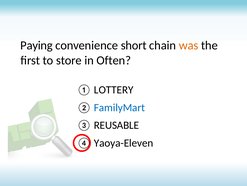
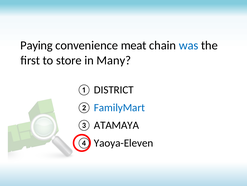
short: short -> meat
was colour: orange -> blue
Often: Often -> Many
LOTTERY: LOTTERY -> DISTRICT
REUSABLE: REUSABLE -> ATAMAYA
